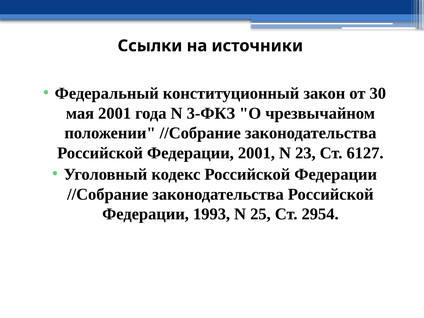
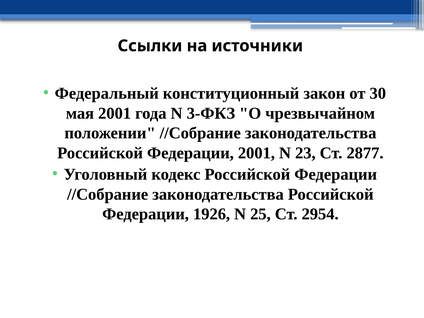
6127: 6127 -> 2877
1993: 1993 -> 1926
